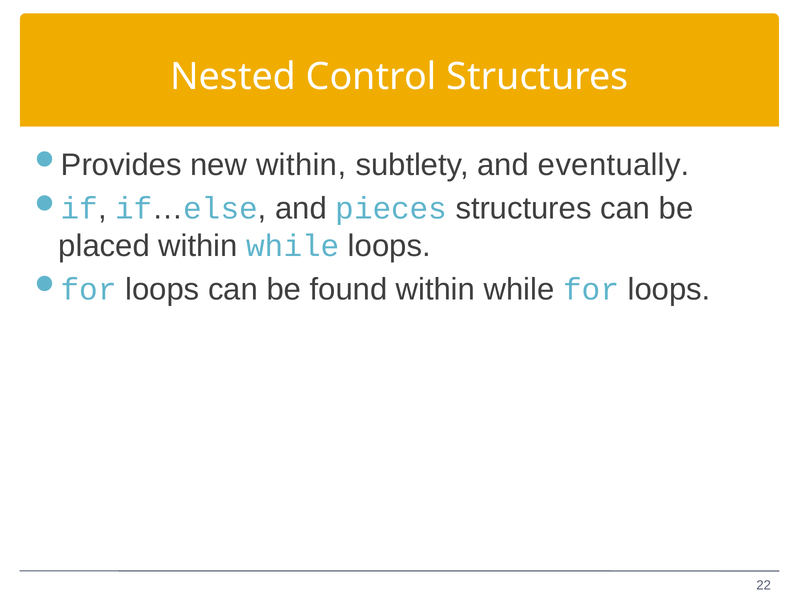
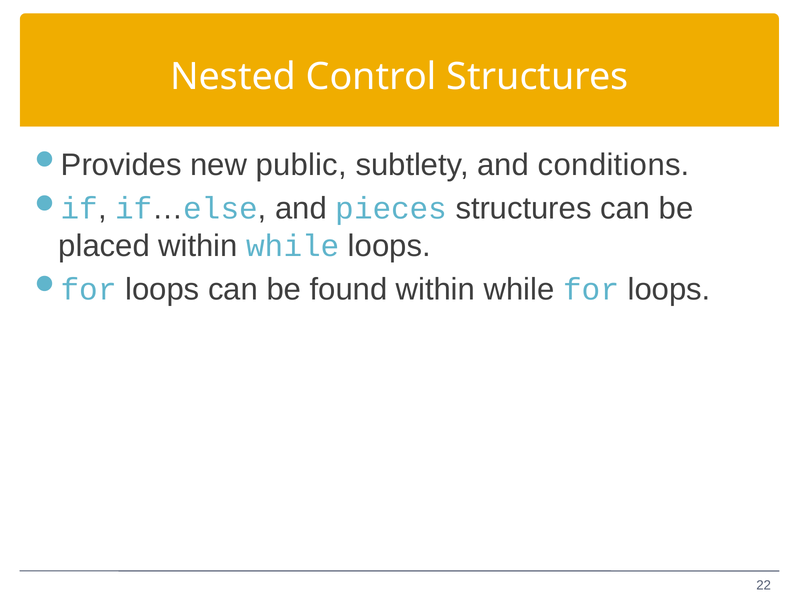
new within: within -> public
eventually: eventually -> conditions
